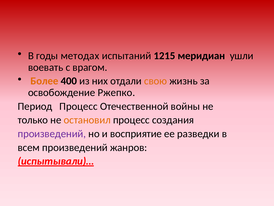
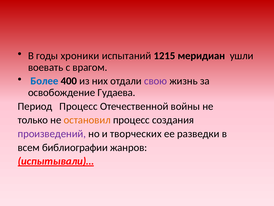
методах: методах -> хроники
Более colour: orange -> blue
свою colour: orange -> purple
Ржепко: Ржепко -> Гудаева
восприятие: восприятие -> творческих
всем произведений: произведений -> библиографии
